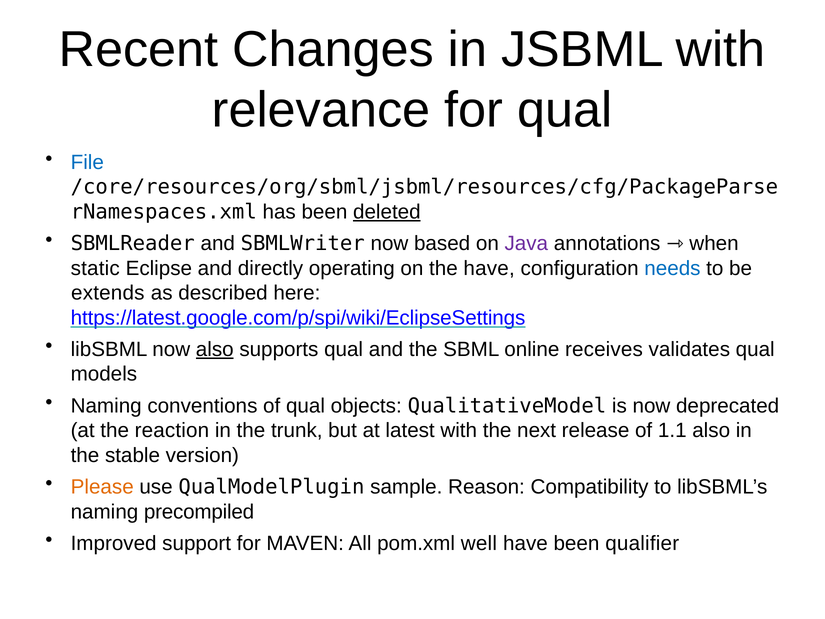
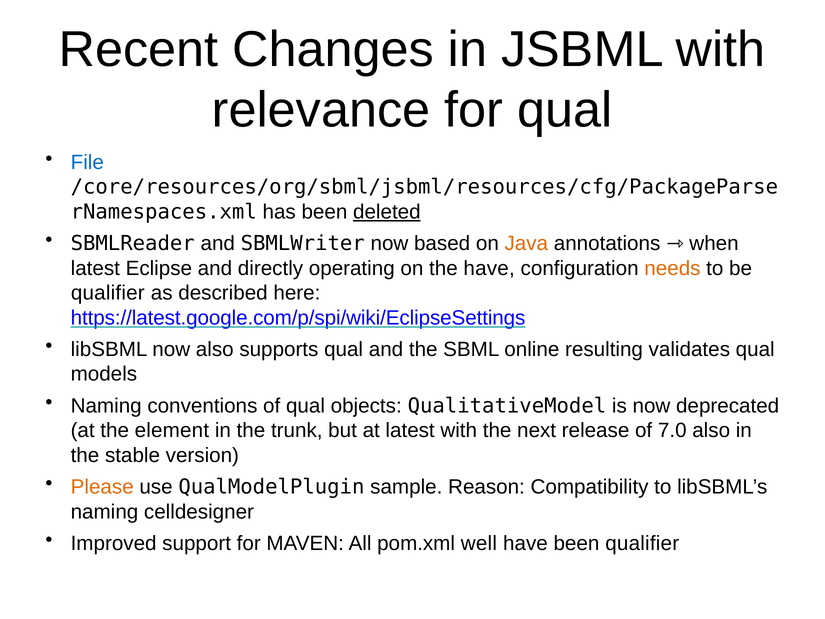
Java colour: purple -> orange
static at (95, 268): static -> latest
needs colour: blue -> orange
extends at (108, 293): extends -> qualifier
also at (215, 349) underline: present -> none
receives: receives -> resulting
reaction: reaction -> element
1.1: 1.1 -> 7.0
precompiled: precompiled -> celldesigner
